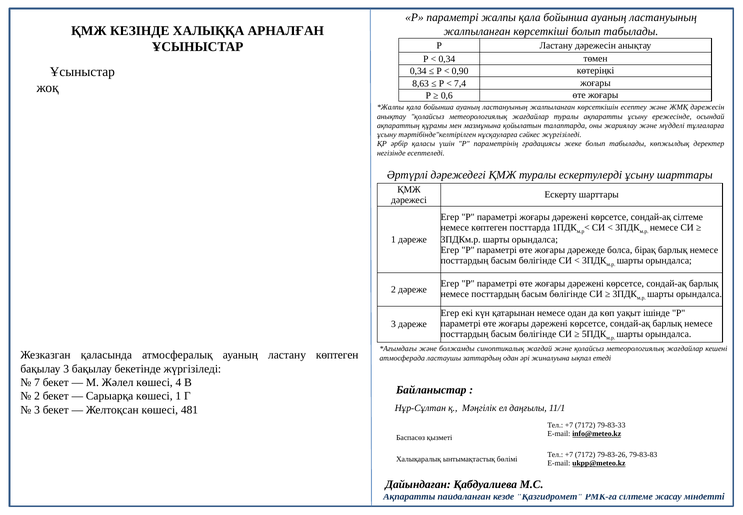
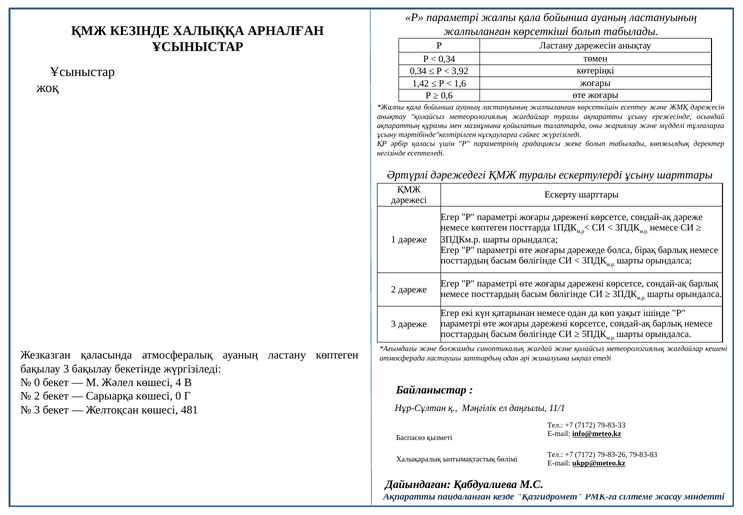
0,90: 0,90 -> 3,92
8,63: 8,63 -> 1,42
7,4: 7,4 -> 1,6
сондай-ақ сілтеме: сілтеме -> дәреже
7 at (37, 382): 7 -> 0
көшесі 1: 1 -> 0
